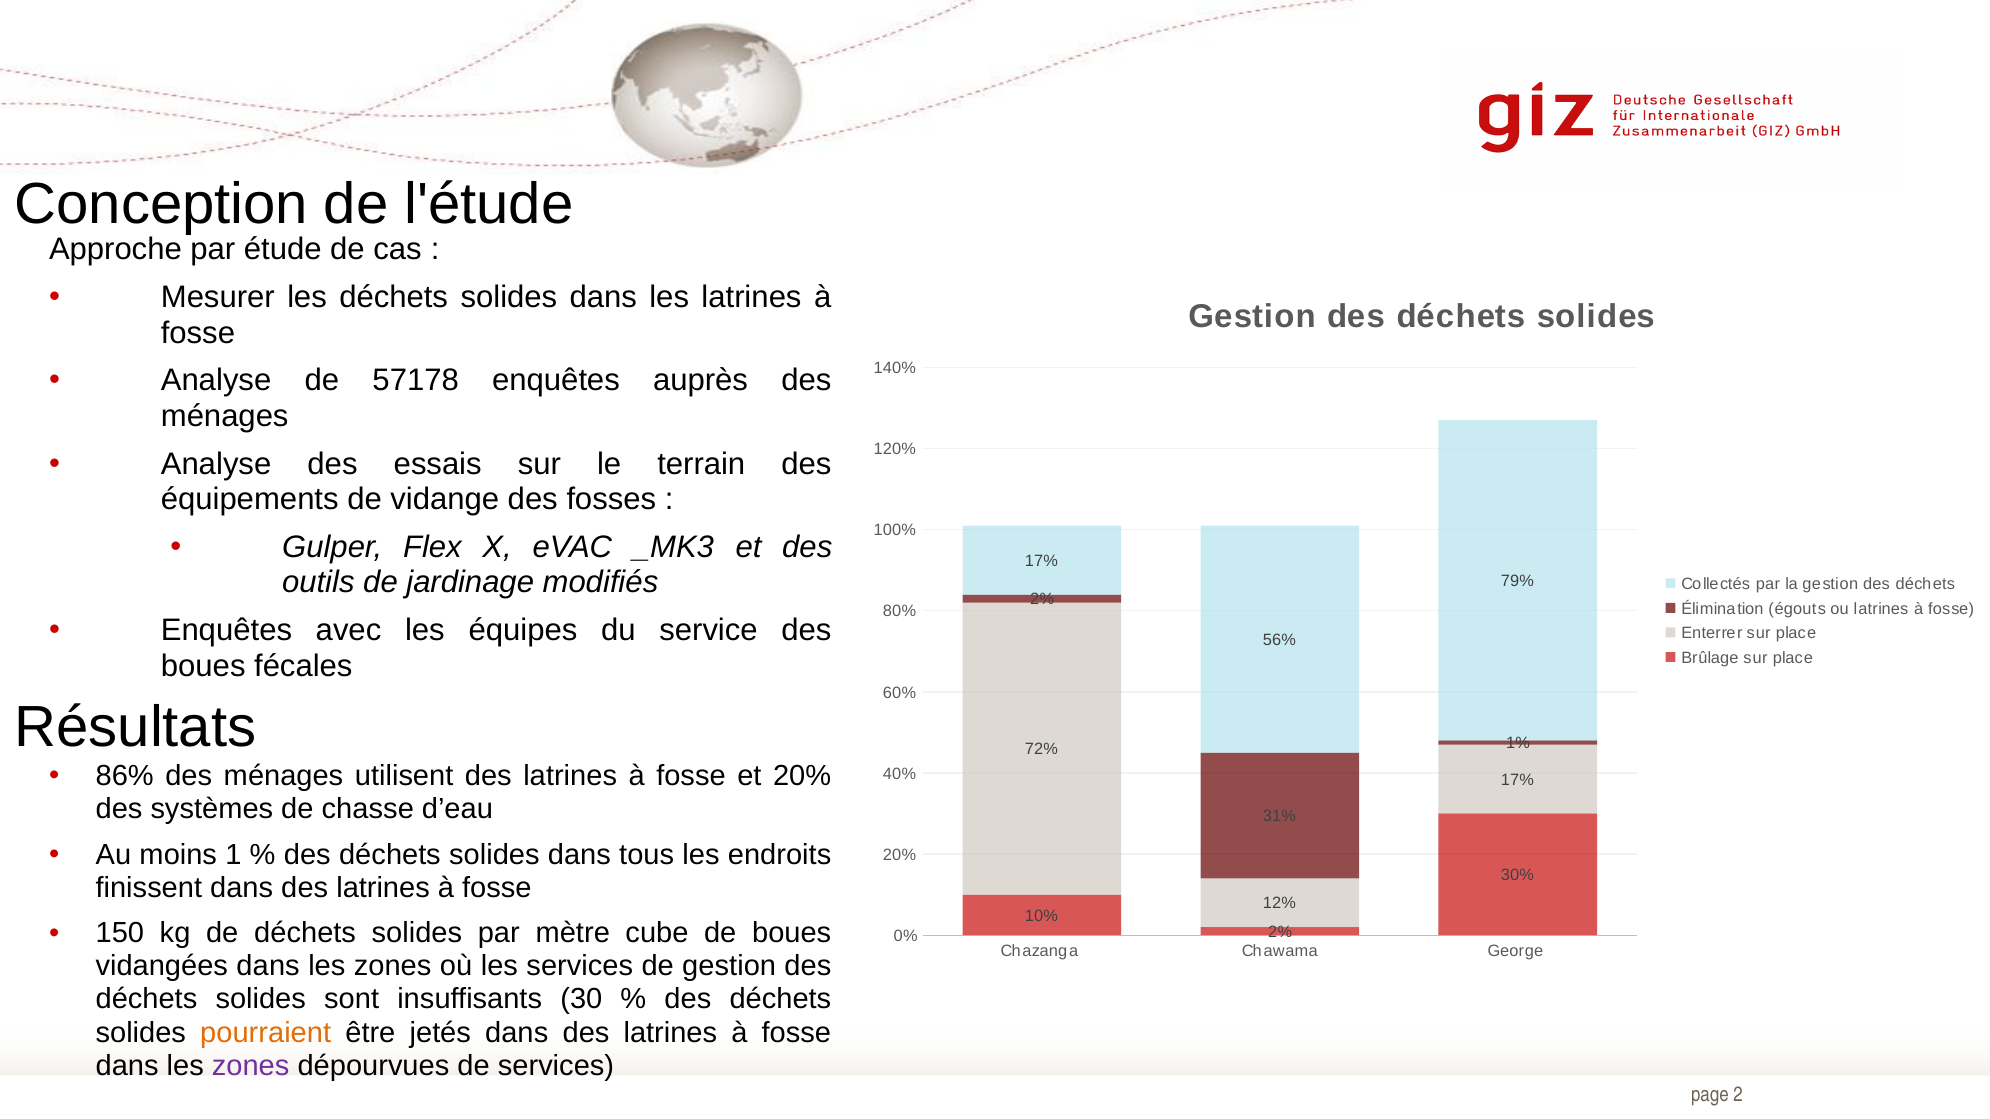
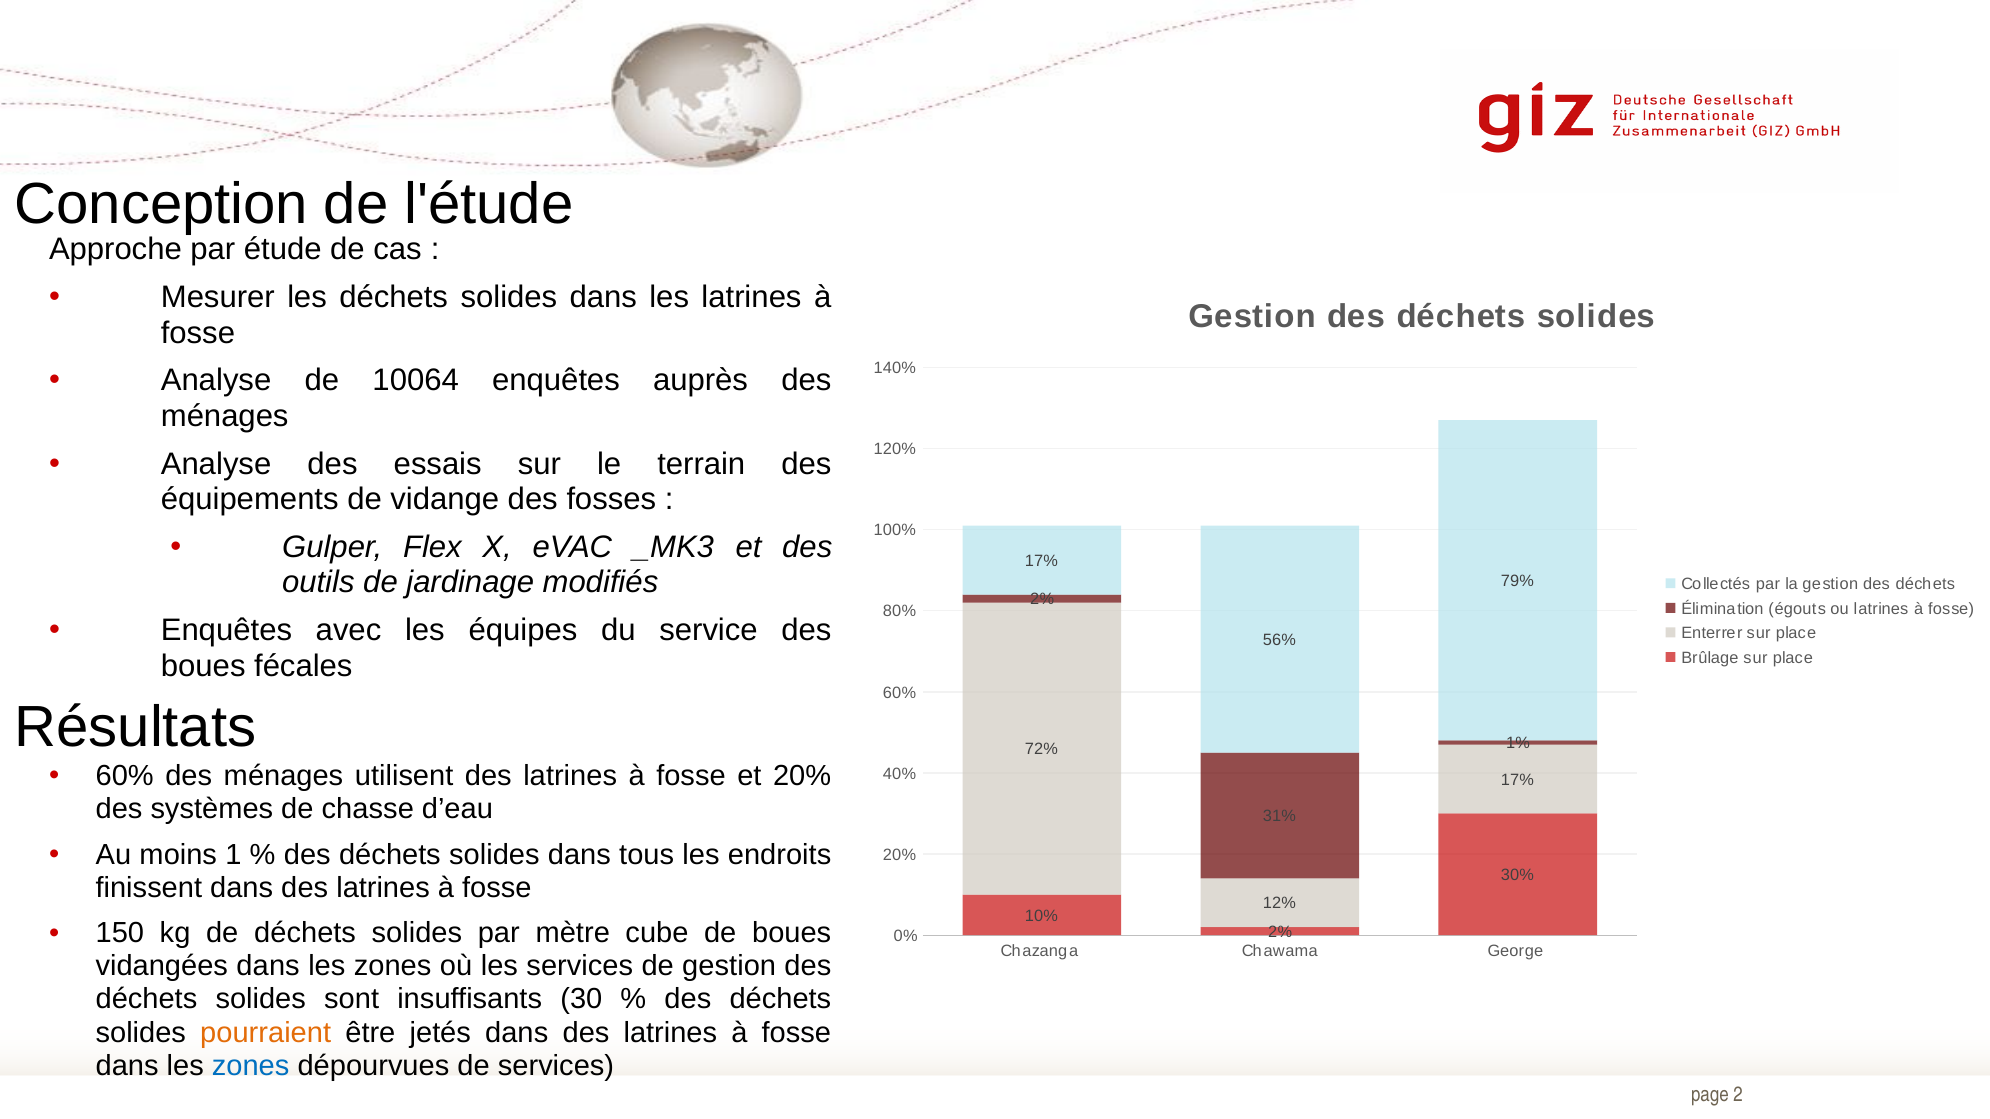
57178: 57178 -> 10064
86% at (125, 776): 86% -> 60%
zones at (251, 1066) colour: purple -> blue
